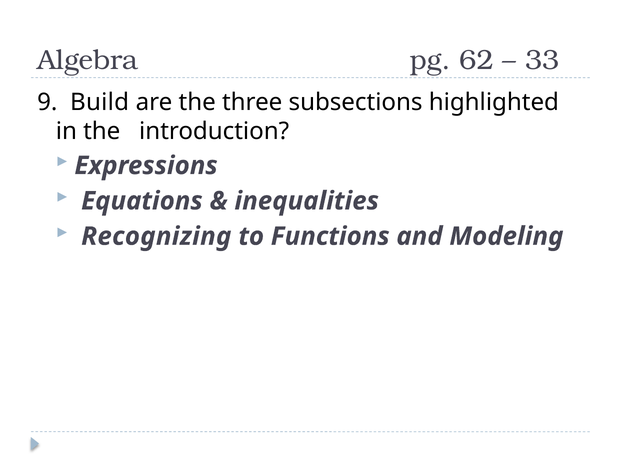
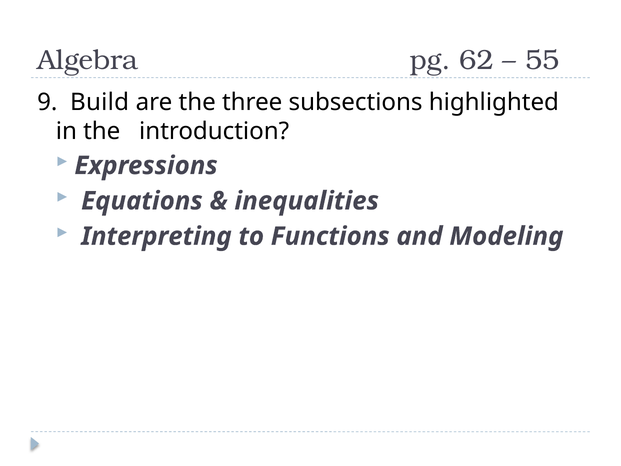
33: 33 -> 55
Recognizing: Recognizing -> Interpreting
